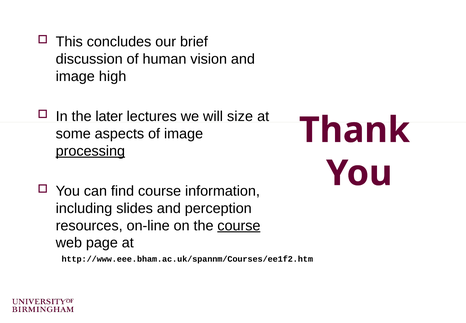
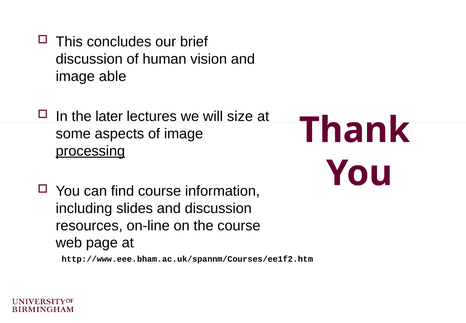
high: high -> able
and perception: perception -> discussion
course at (239, 225) underline: present -> none
